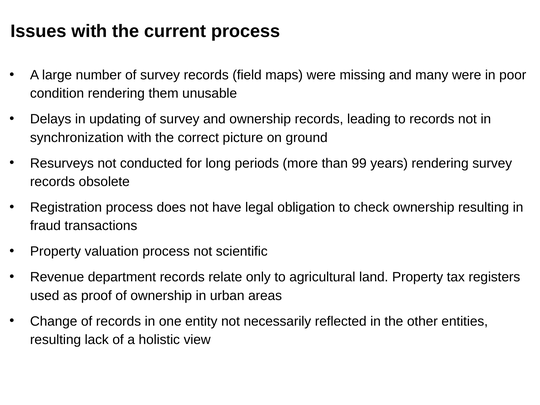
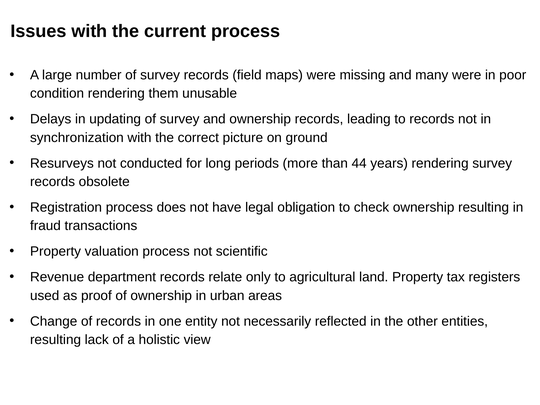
99: 99 -> 44
